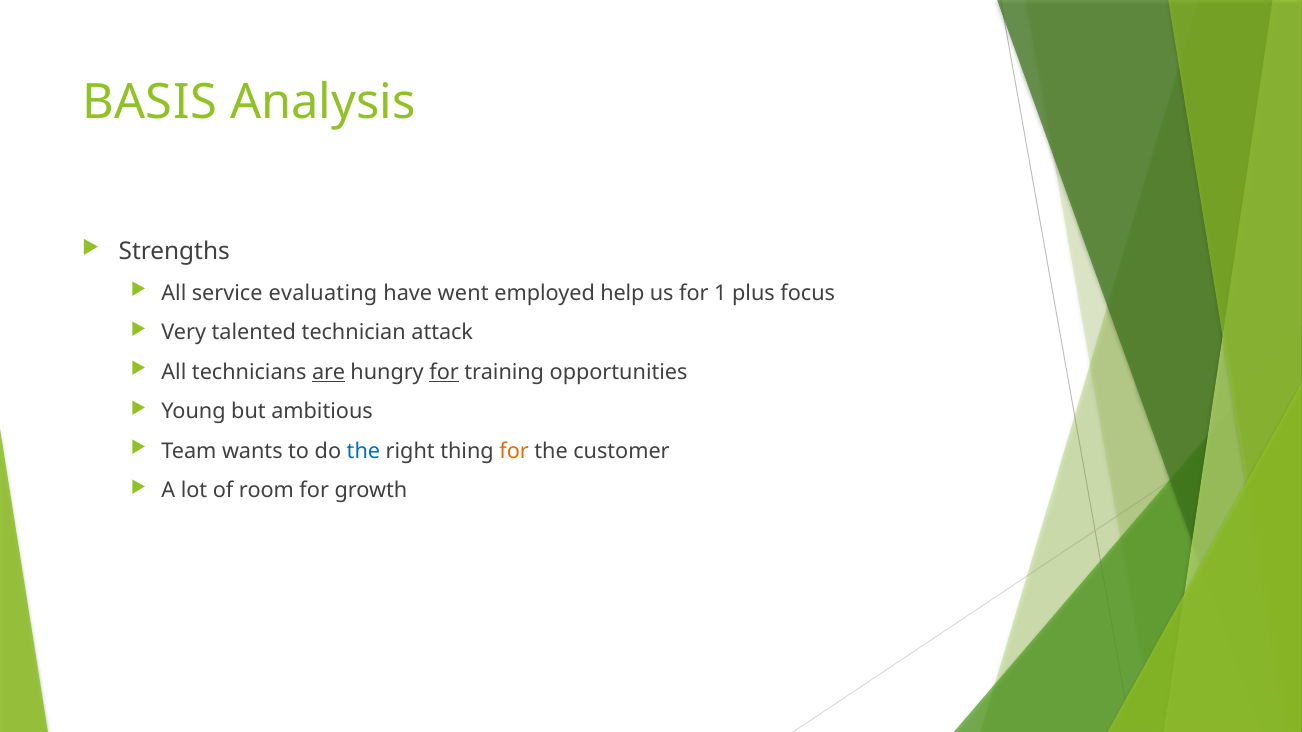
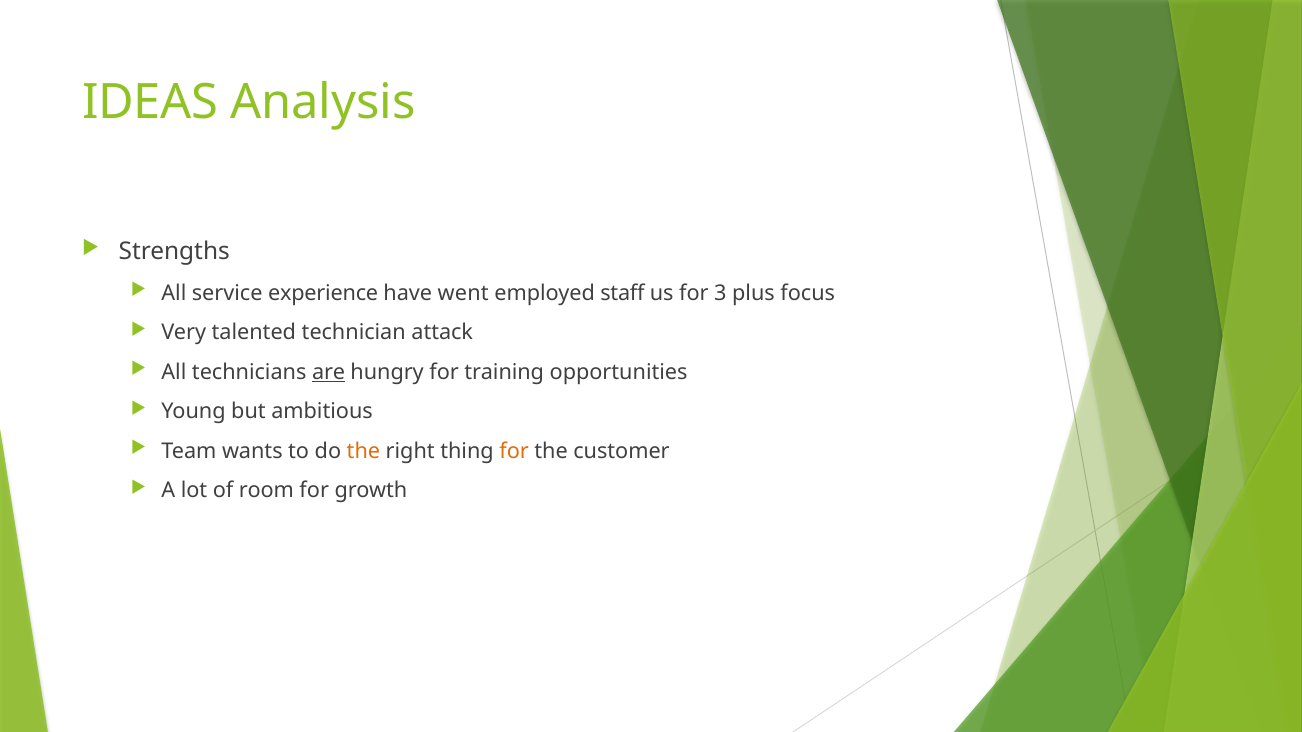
BASIS: BASIS -> IDEAS
evaluating: evaluating -> experience
help: help -> staff
1: 1 -> 3
for at (444, 372) underline: present -> none
the at (363, 451) colour: blue -> orange
